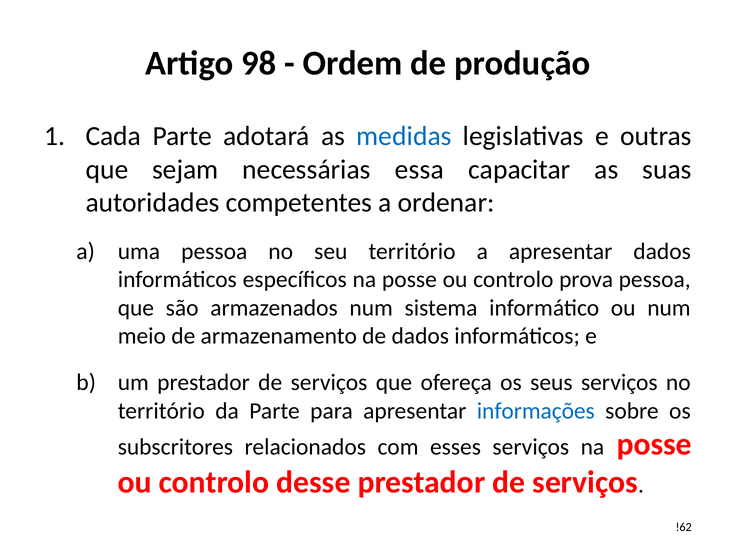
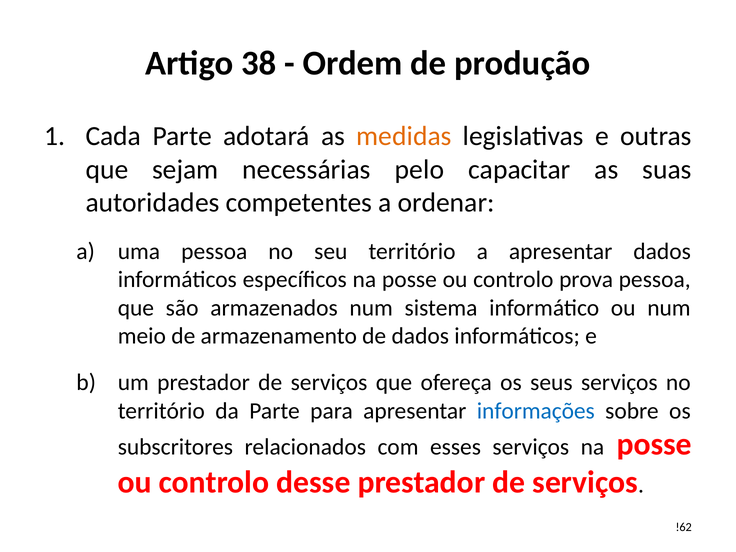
98: 98 -> 38
medidas colour: blue -> orange
essa: essa -> pelo
